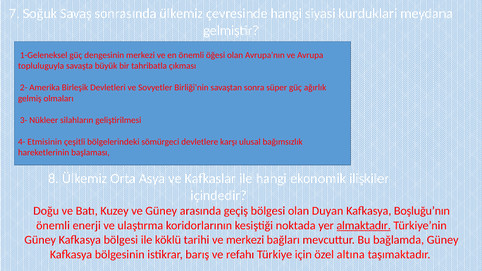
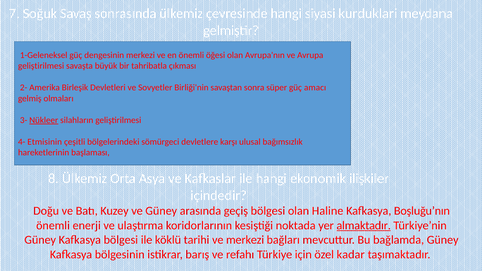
topluluguyla at (41, 66): topluluguyla -> geliştirilmesi
ağırlık: ağırlık -> amacı
Nükleer underline: none -> present
Duyan: Duyan -> Haline
altına: altına -> kadar
